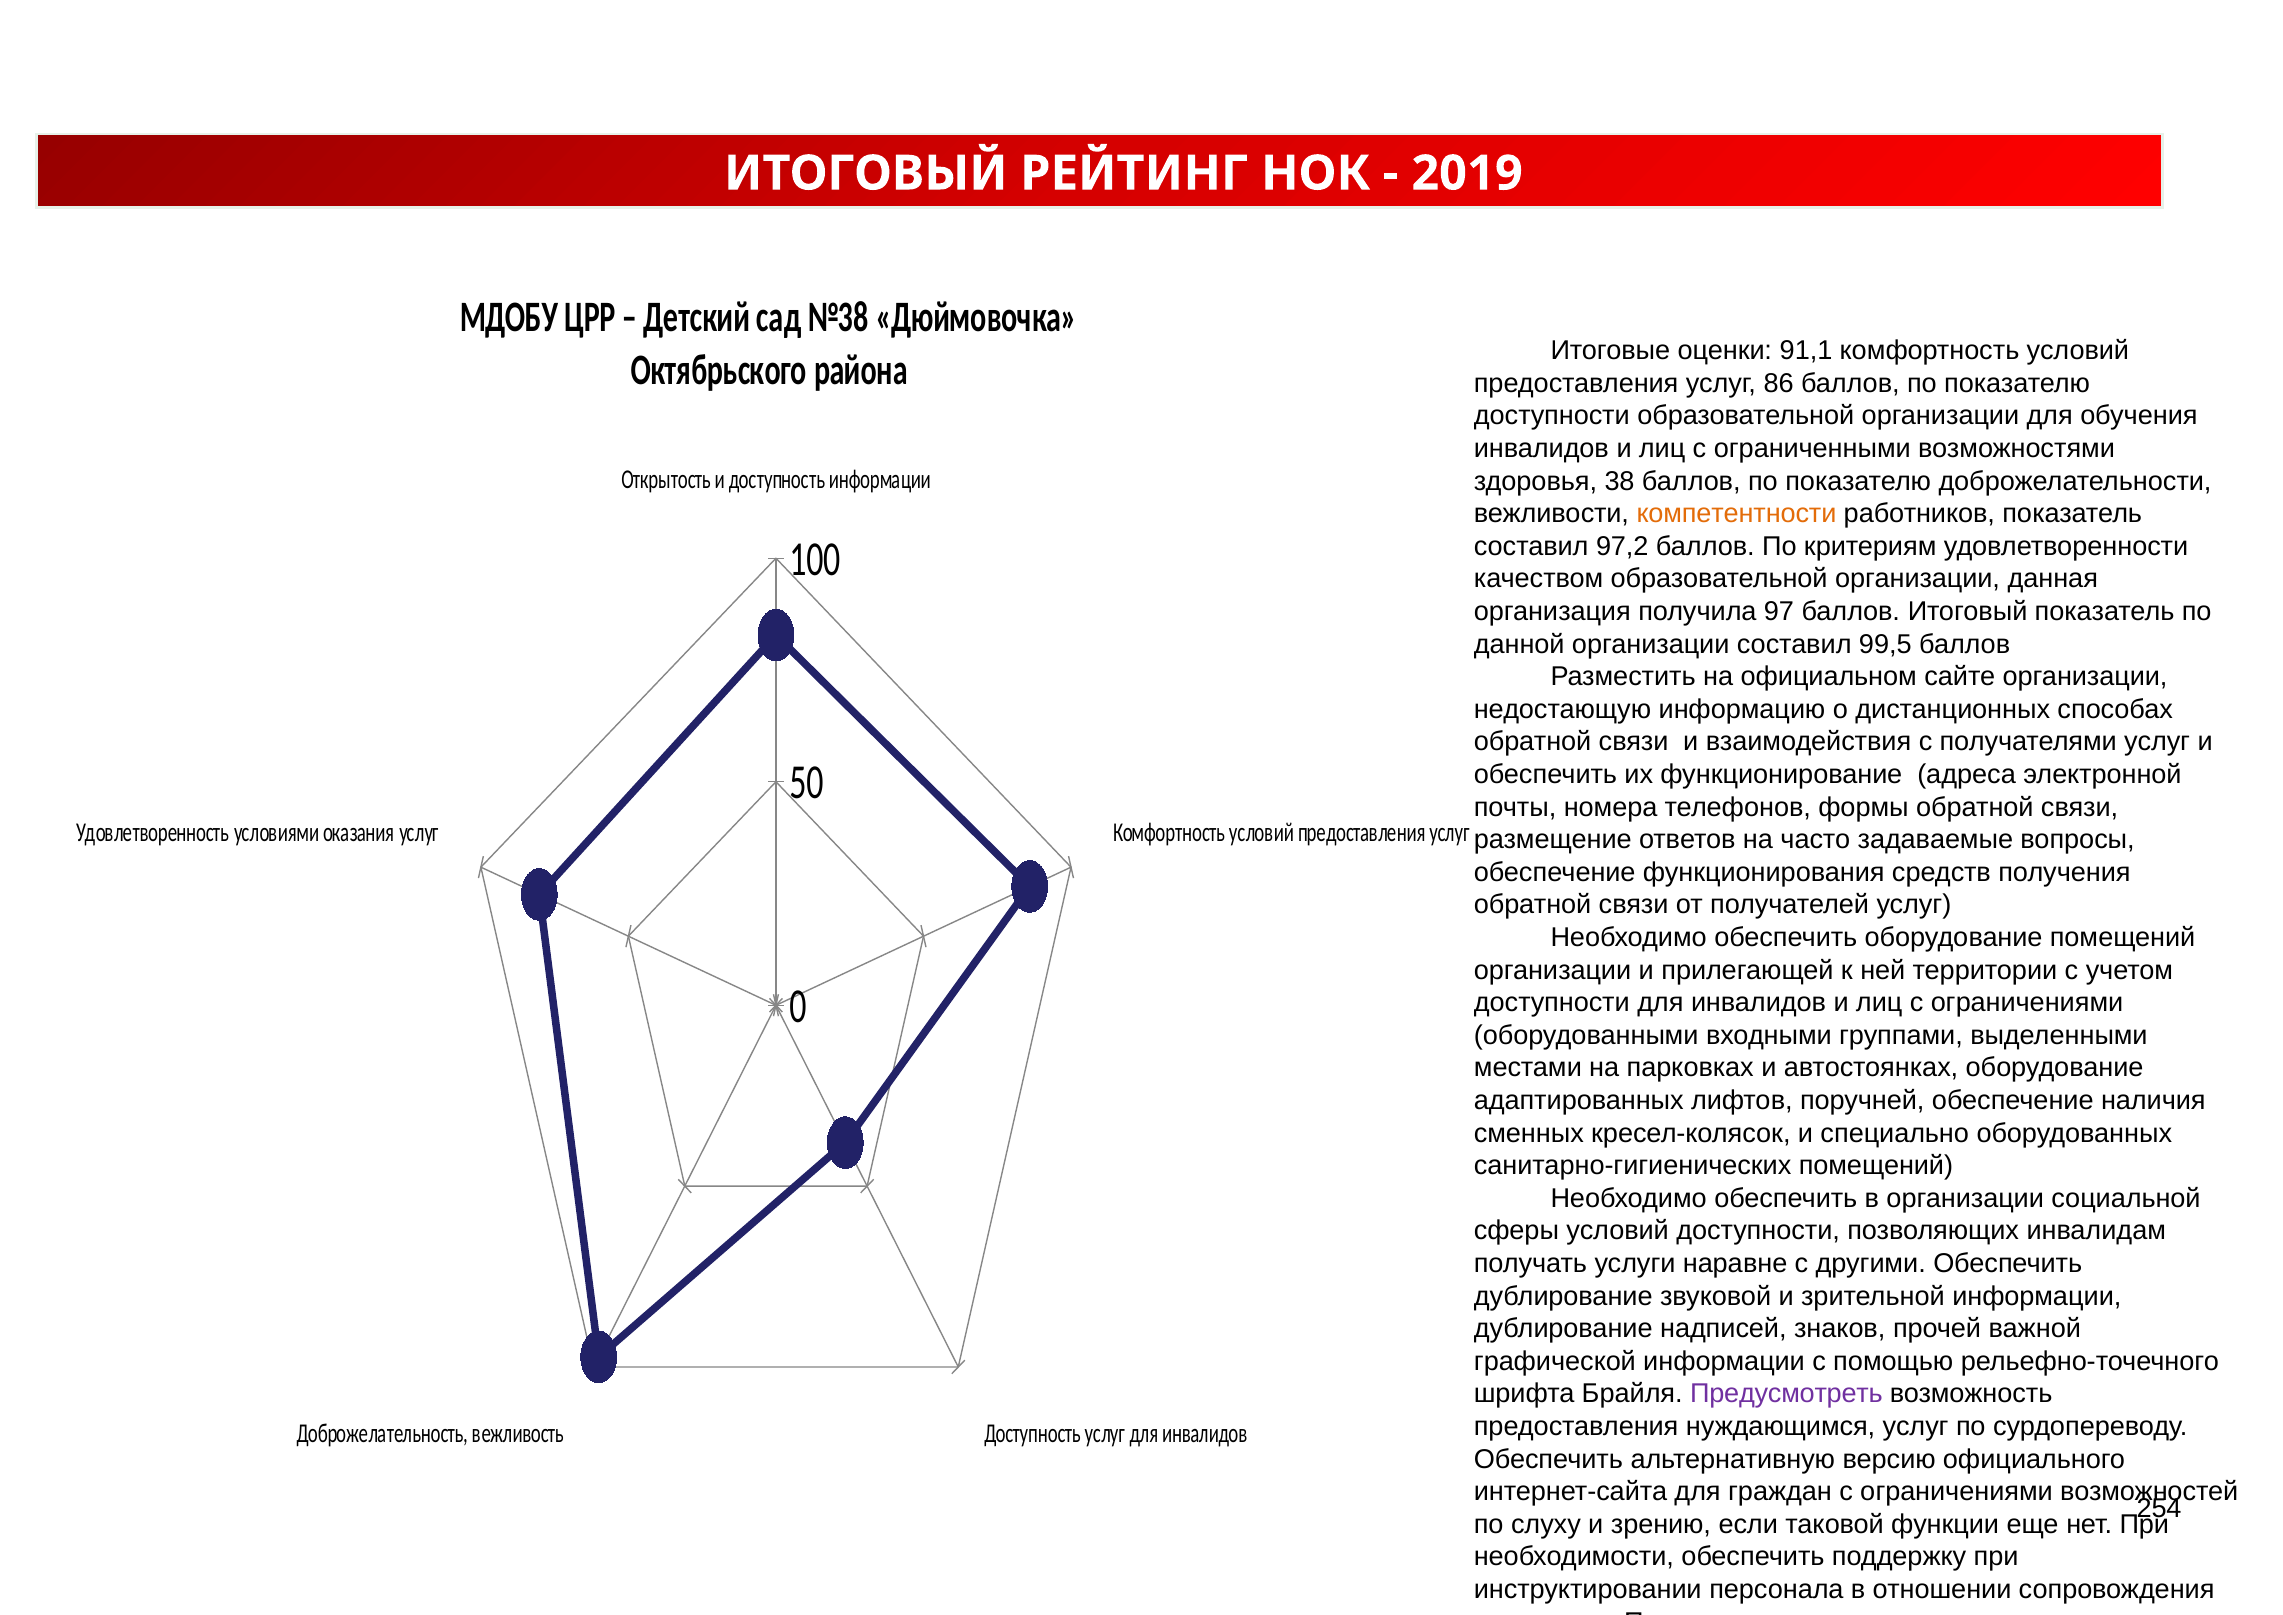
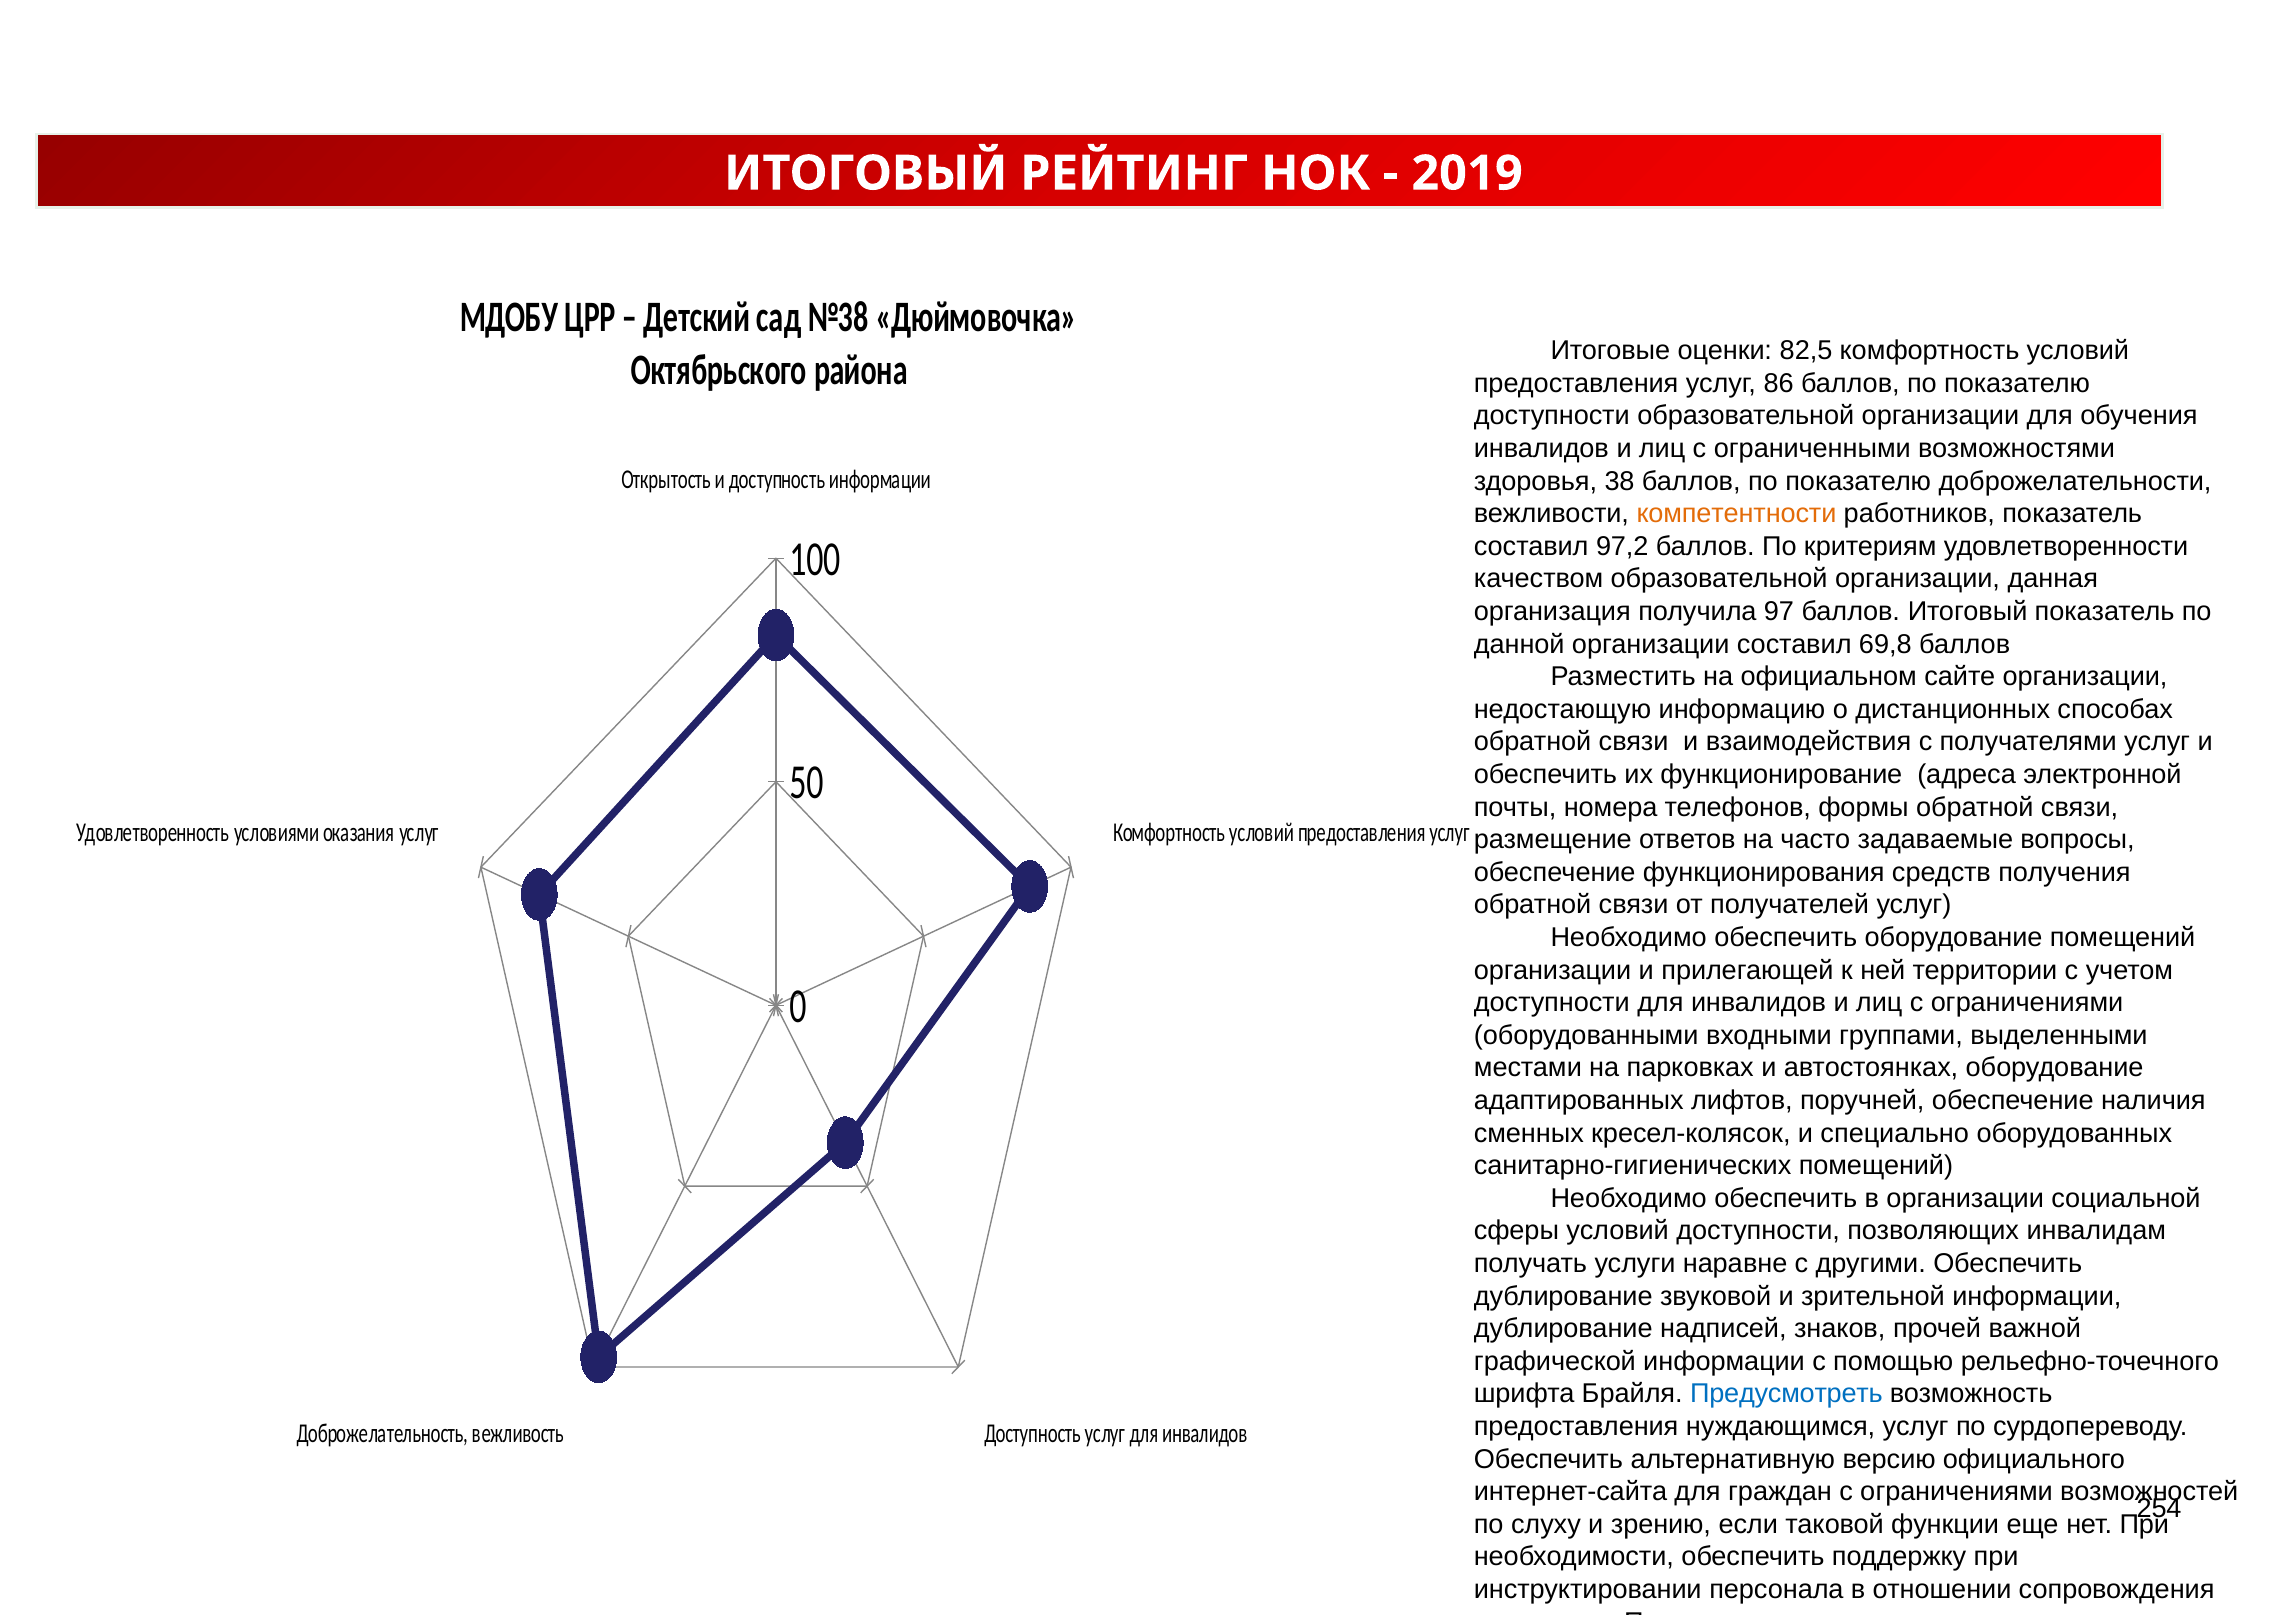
91,1: 91,1 -> 82,5
99,5: 99,5 -> 69,8
Предусмотреть at (1786, 1393) colour: purple -> blue
